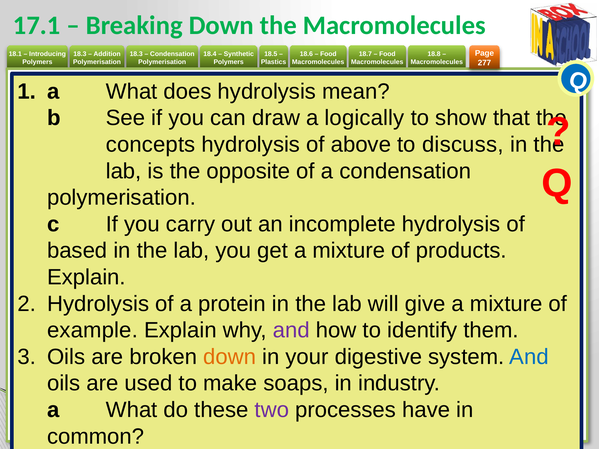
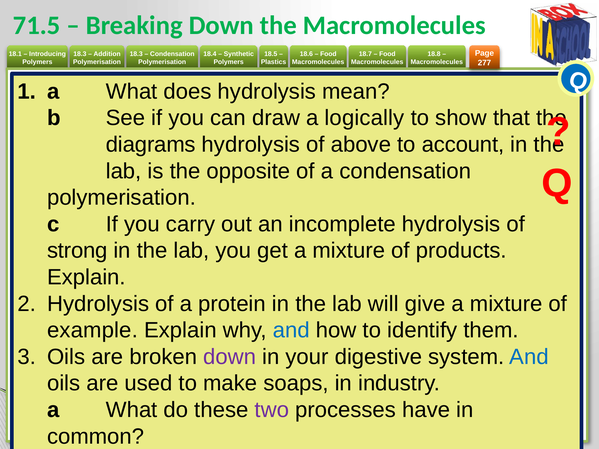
17.1: 17.1 -> 71.5
concepts: concepts -> diagrams
discuss: discuss -> account
based: based -> strong
and at (291, 330) colour: purple -> blue
down at (230, 357) colour: orange -> purple
